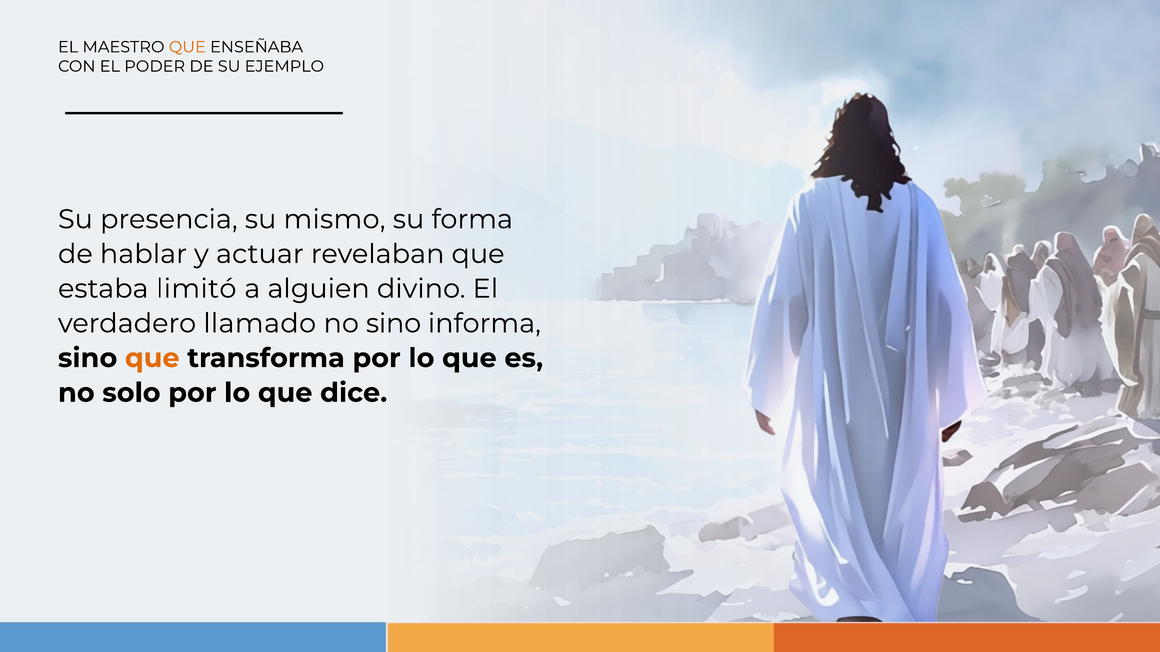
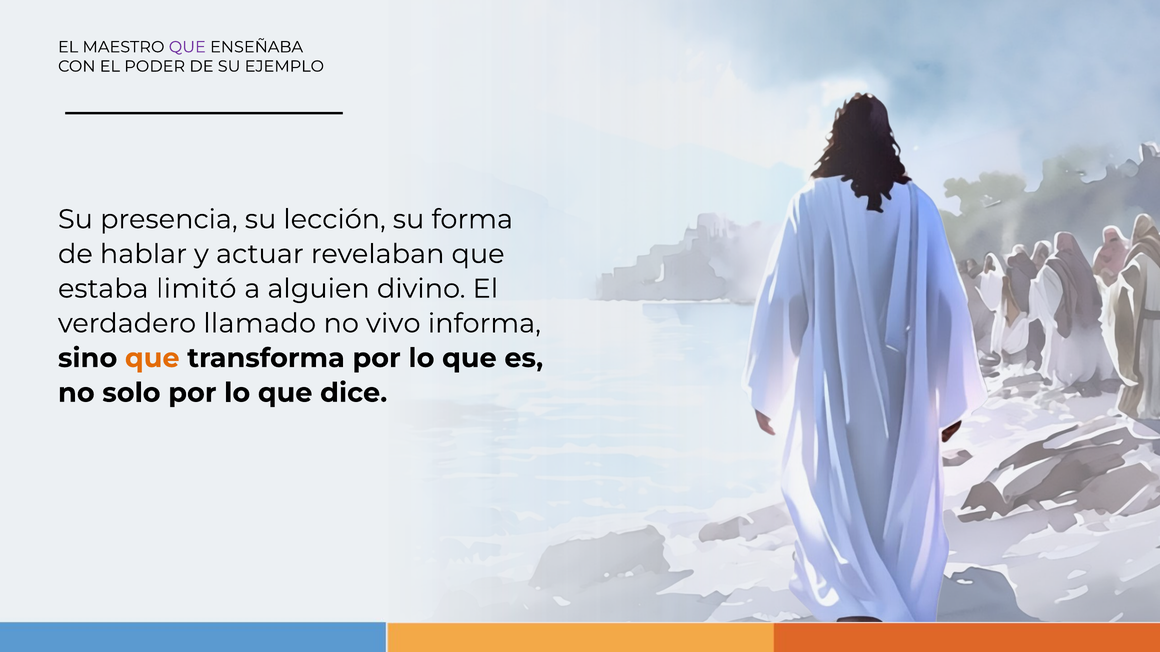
QUE at (187, 47) colour: orange -> purple
mismo: mismo -> lección
no sino: sino -> vivo
